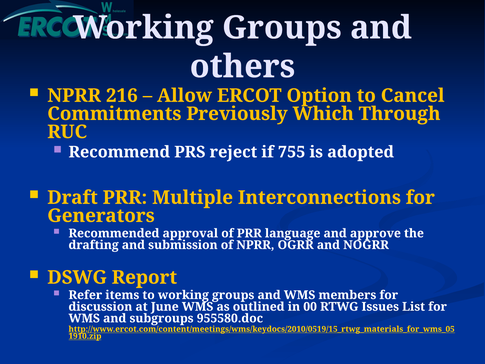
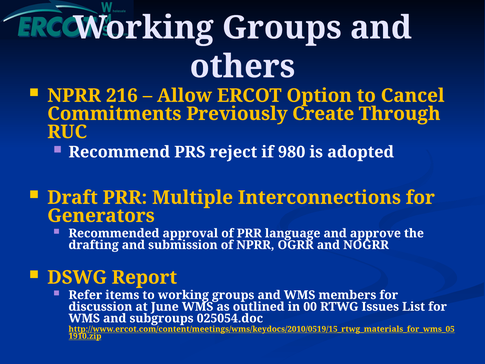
Which: Which -> Create
755: 755 -> 980
955580.doc: 955580.doc -> 025054.doc
